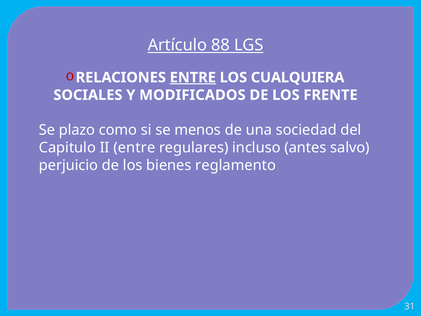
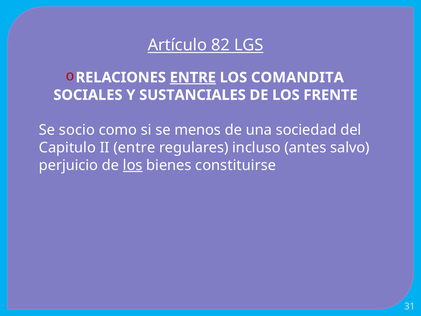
88: 88 -> 82
CUALQUIERA: CUALQUIERA -> COMANDITA
MODIFICADOS: MODIFICADOS -> SUSTANCIALES
plazo: plazo -> socio
los at (133, 165) underline: none -> present
reglamento: reglamento -> constituirse
